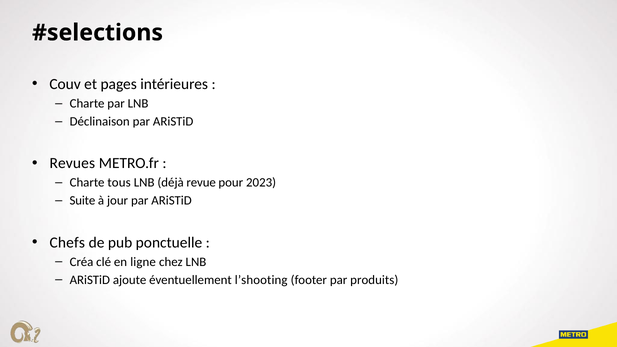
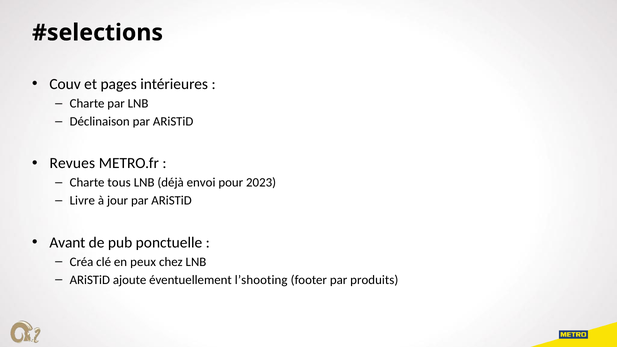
revue: revue -> envoi
Suite: Suite -> Livre
Chefs: Chefs -> Avant
ligne: ligne -> peux
